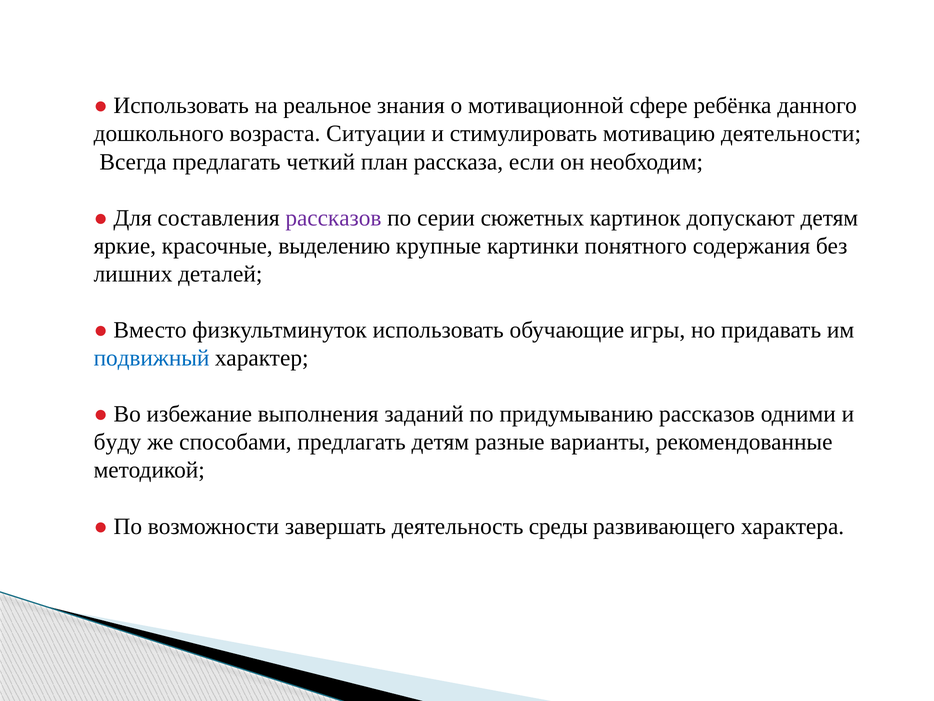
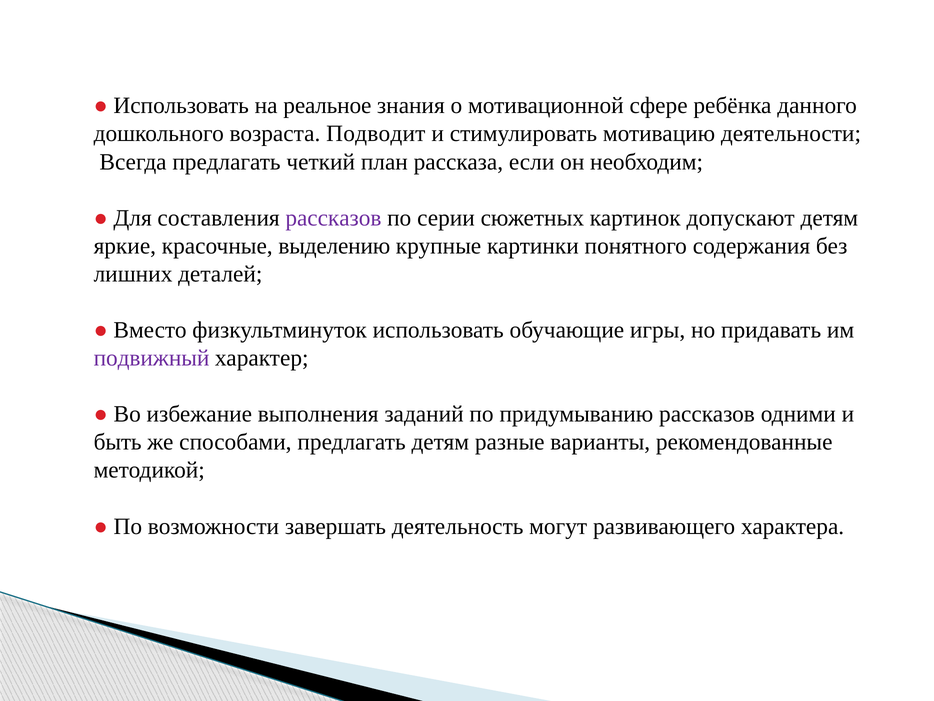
Ситуации: Ситуации -> Подводит
подвижный colour: blue -> purple
буду: буду -> быть
среды: среды -> могут
